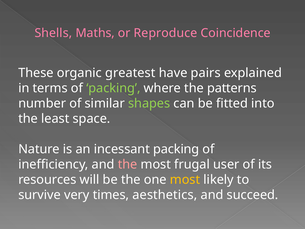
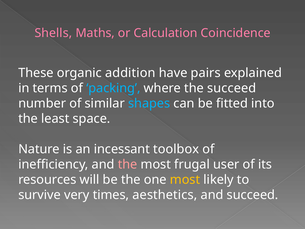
Reproduce: Reproduce -> Calculation
greatest: greatest -> addition
packing at (113, 88) colour: light green -> light blue
the patterns: patterns -> succeed
shapes colour: light green -> light blue
incessant packing: packing -> toolbox
